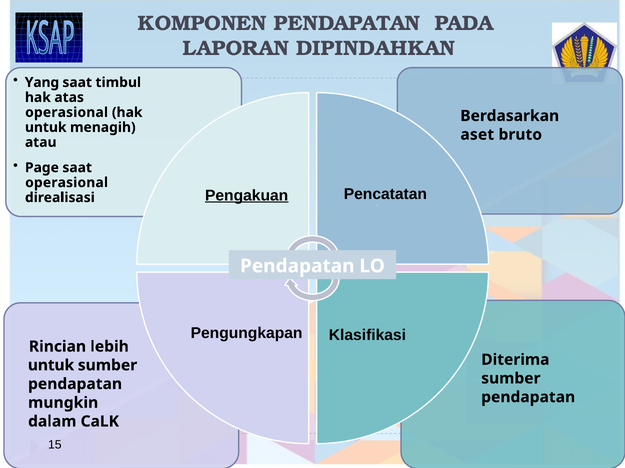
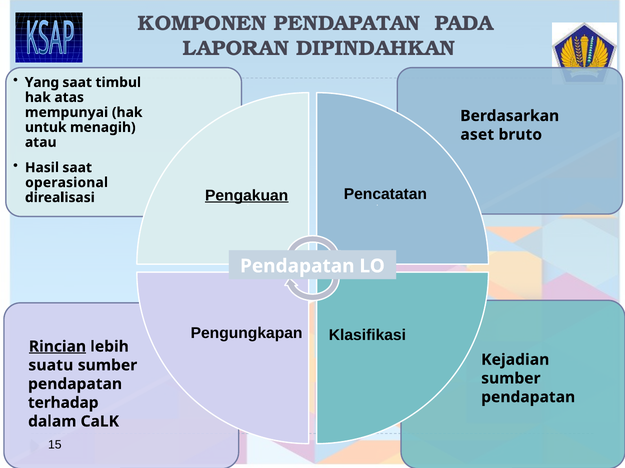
operasional at (67, 113): operasional -> mempunyai
Page: Page -> Hasil
Rincian underline: none -> present
Diterima: Diterima -> Kejadian
untuk at (51, 366): untuk -> suatu
mungkin: mungkin -> terhadap
